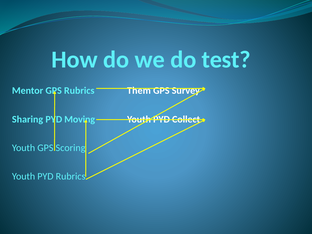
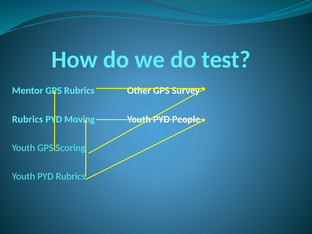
Them: Them -> Other
Sharing at (28, 119): Sharing -> Rubrics
Collect: Collect -> People
